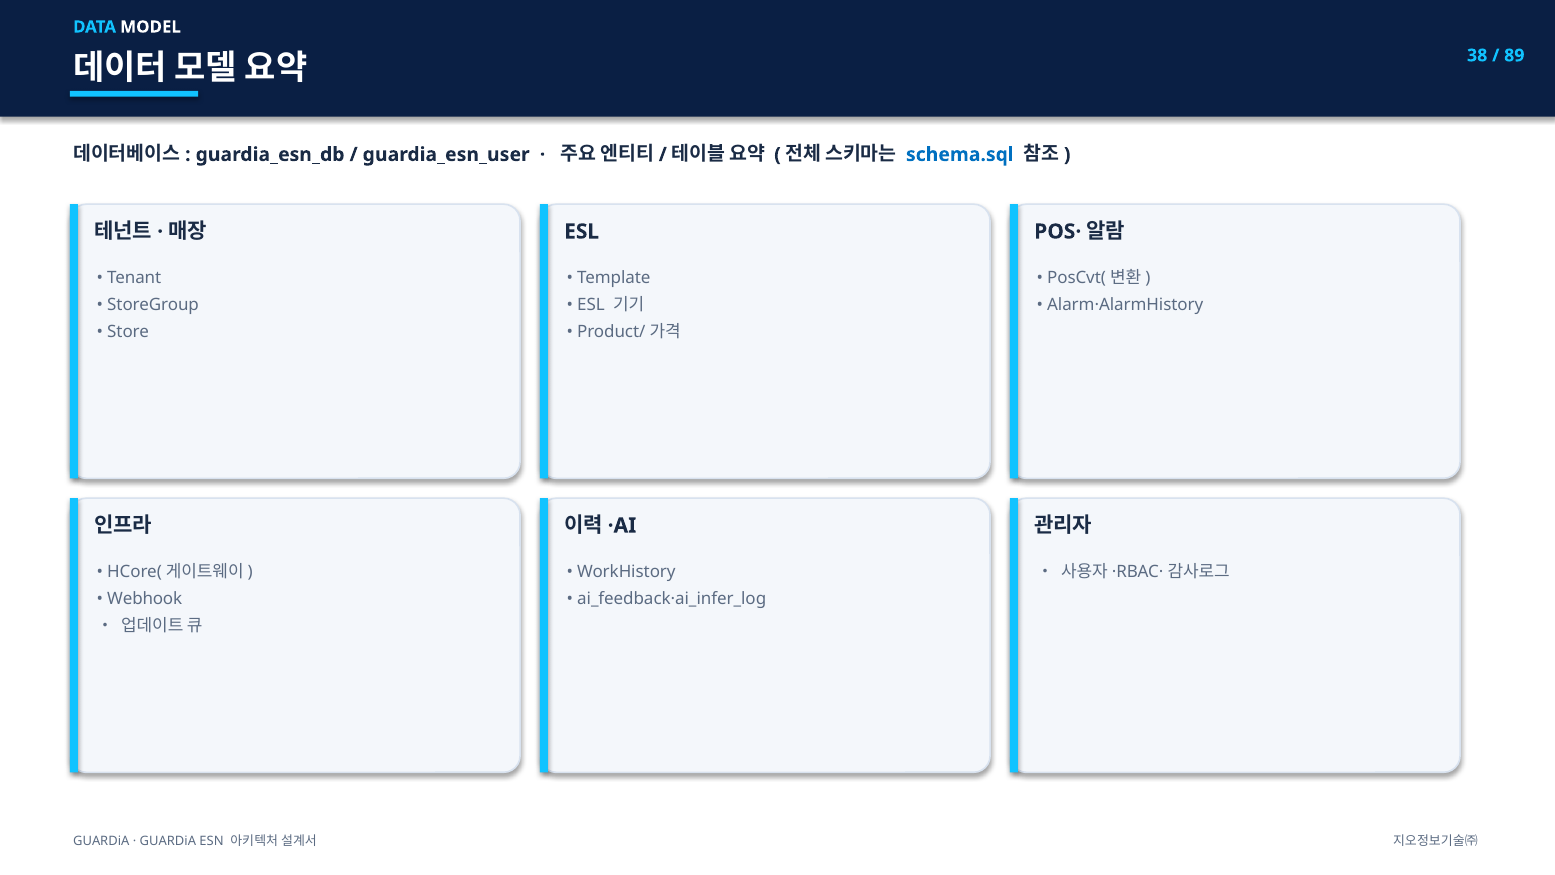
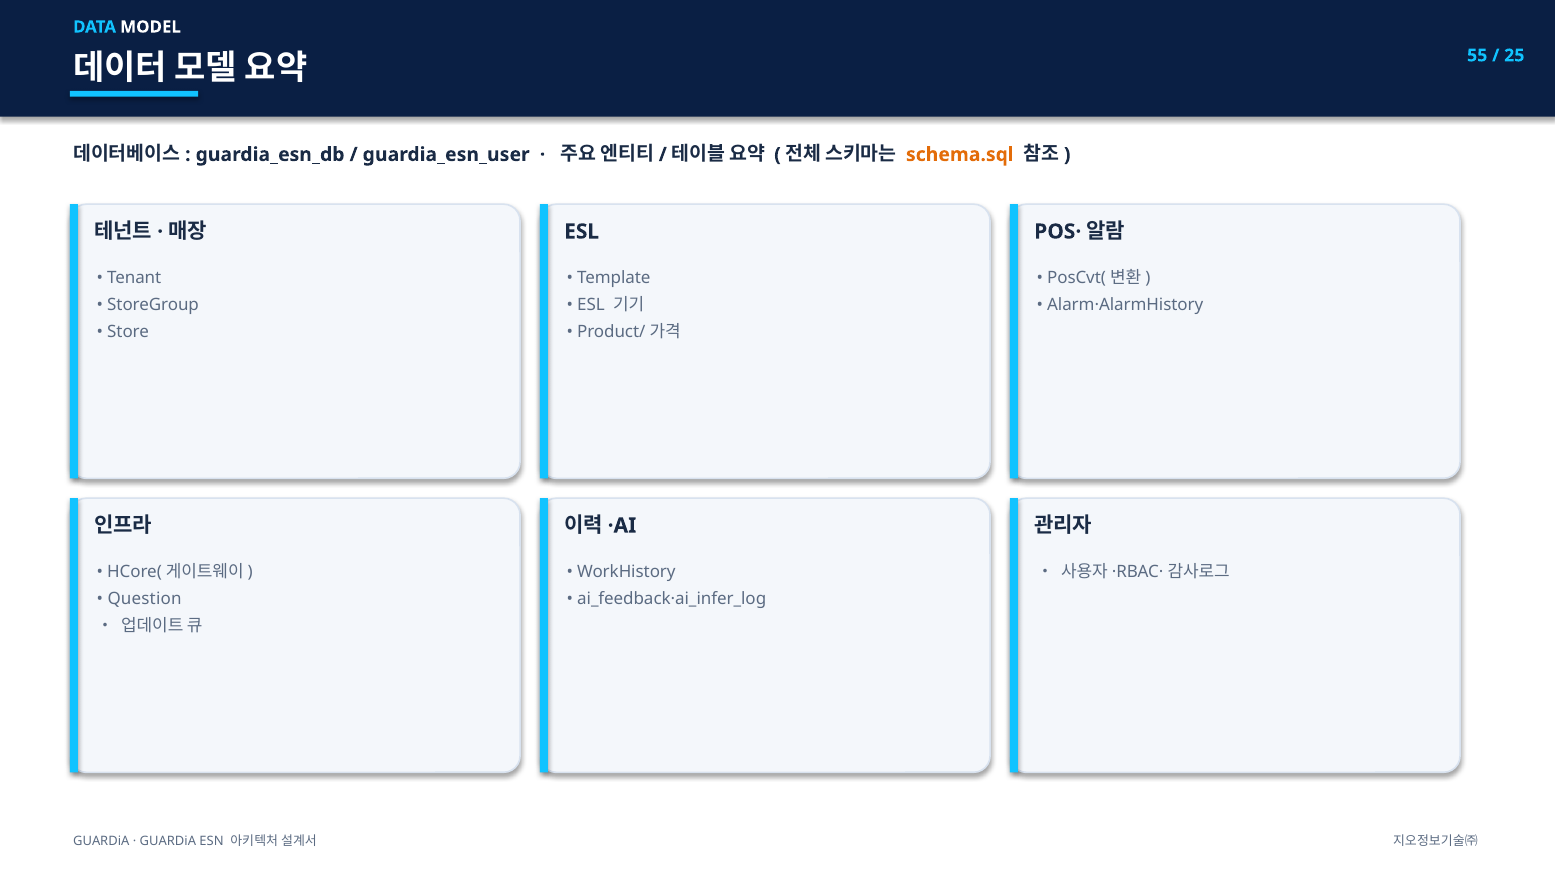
38: 38 -> 55
89: 89 -> 25
schema.sql colour: blue -> orange
Webhook: Webhook -> Question
